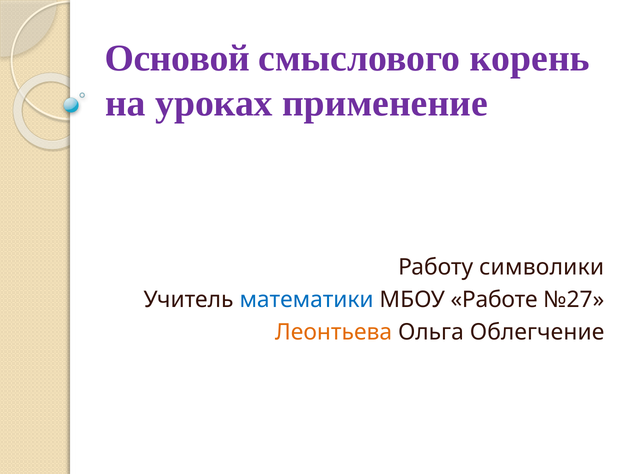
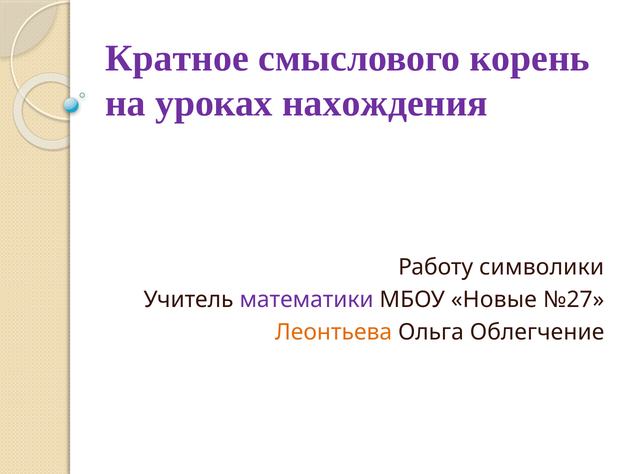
Основой: Основой -> Кратное
применение: применение -> нахождения
математики colour: blue -> purple
Работе: Работе -> Новые
